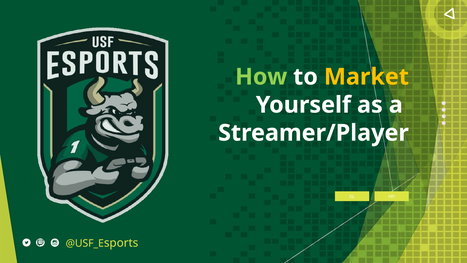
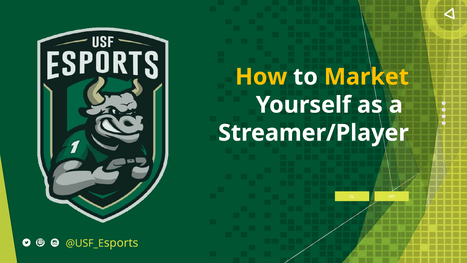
How colour: light green -> yellow
